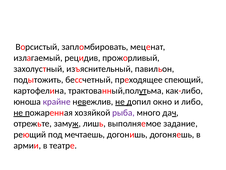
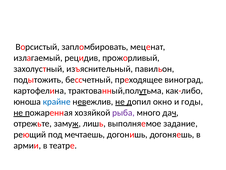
спеющий: спеющий -> виноград
крайне colour: purple -> blue
либо: либо -> годы
